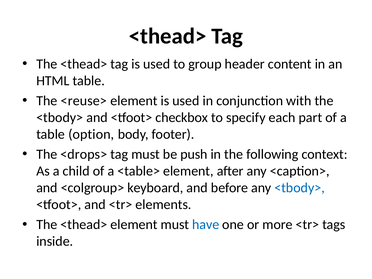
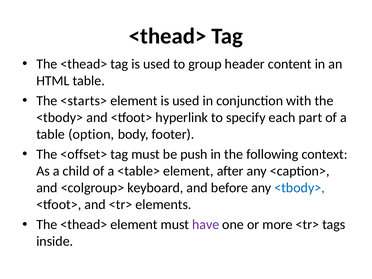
<reuse>: <reuse> -> <starts>
checkbox: checkbox -> hyperlink
<drops>: <drops> -> <offset>
have colour: blue -> purple
